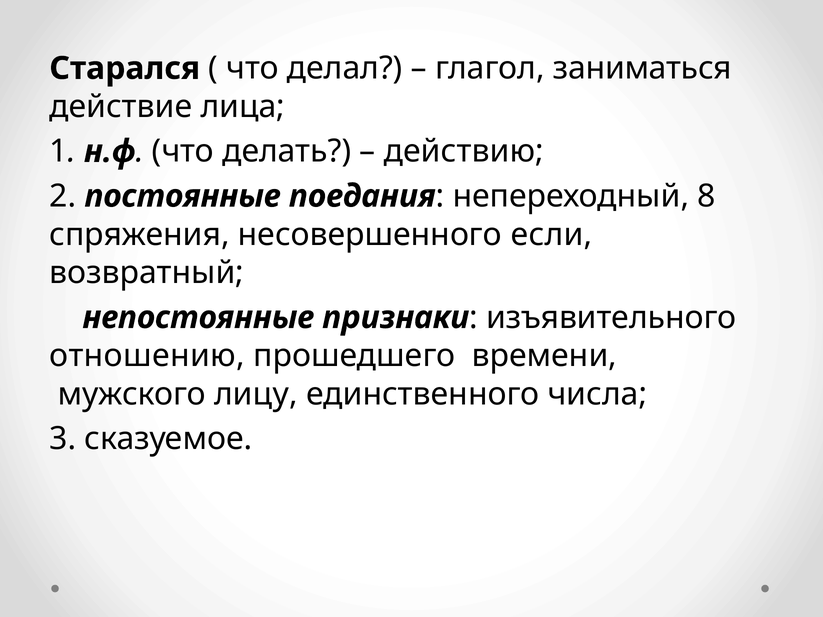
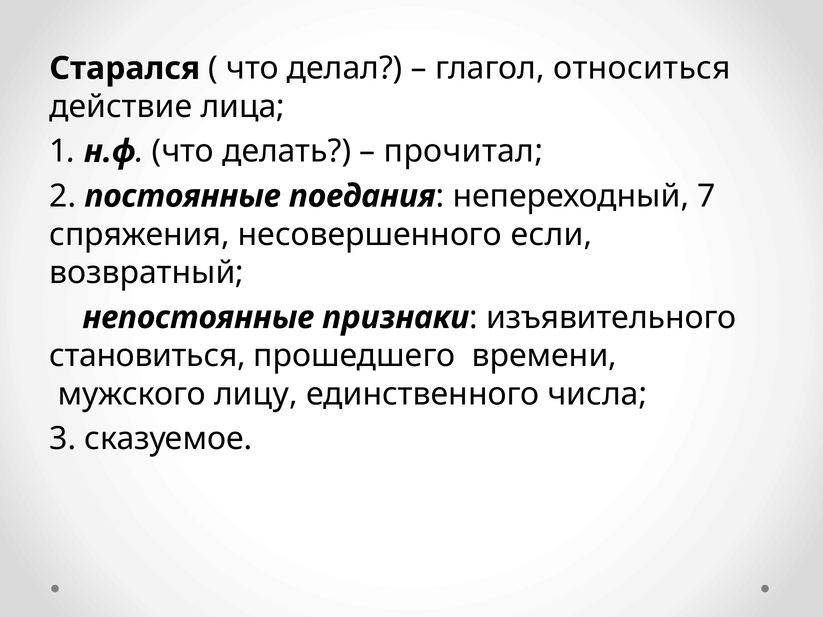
заниматься: заниматься -> относиться
действию: действию -> прочитал
8: 8 -> 7
отношению: отношению -> становиться
